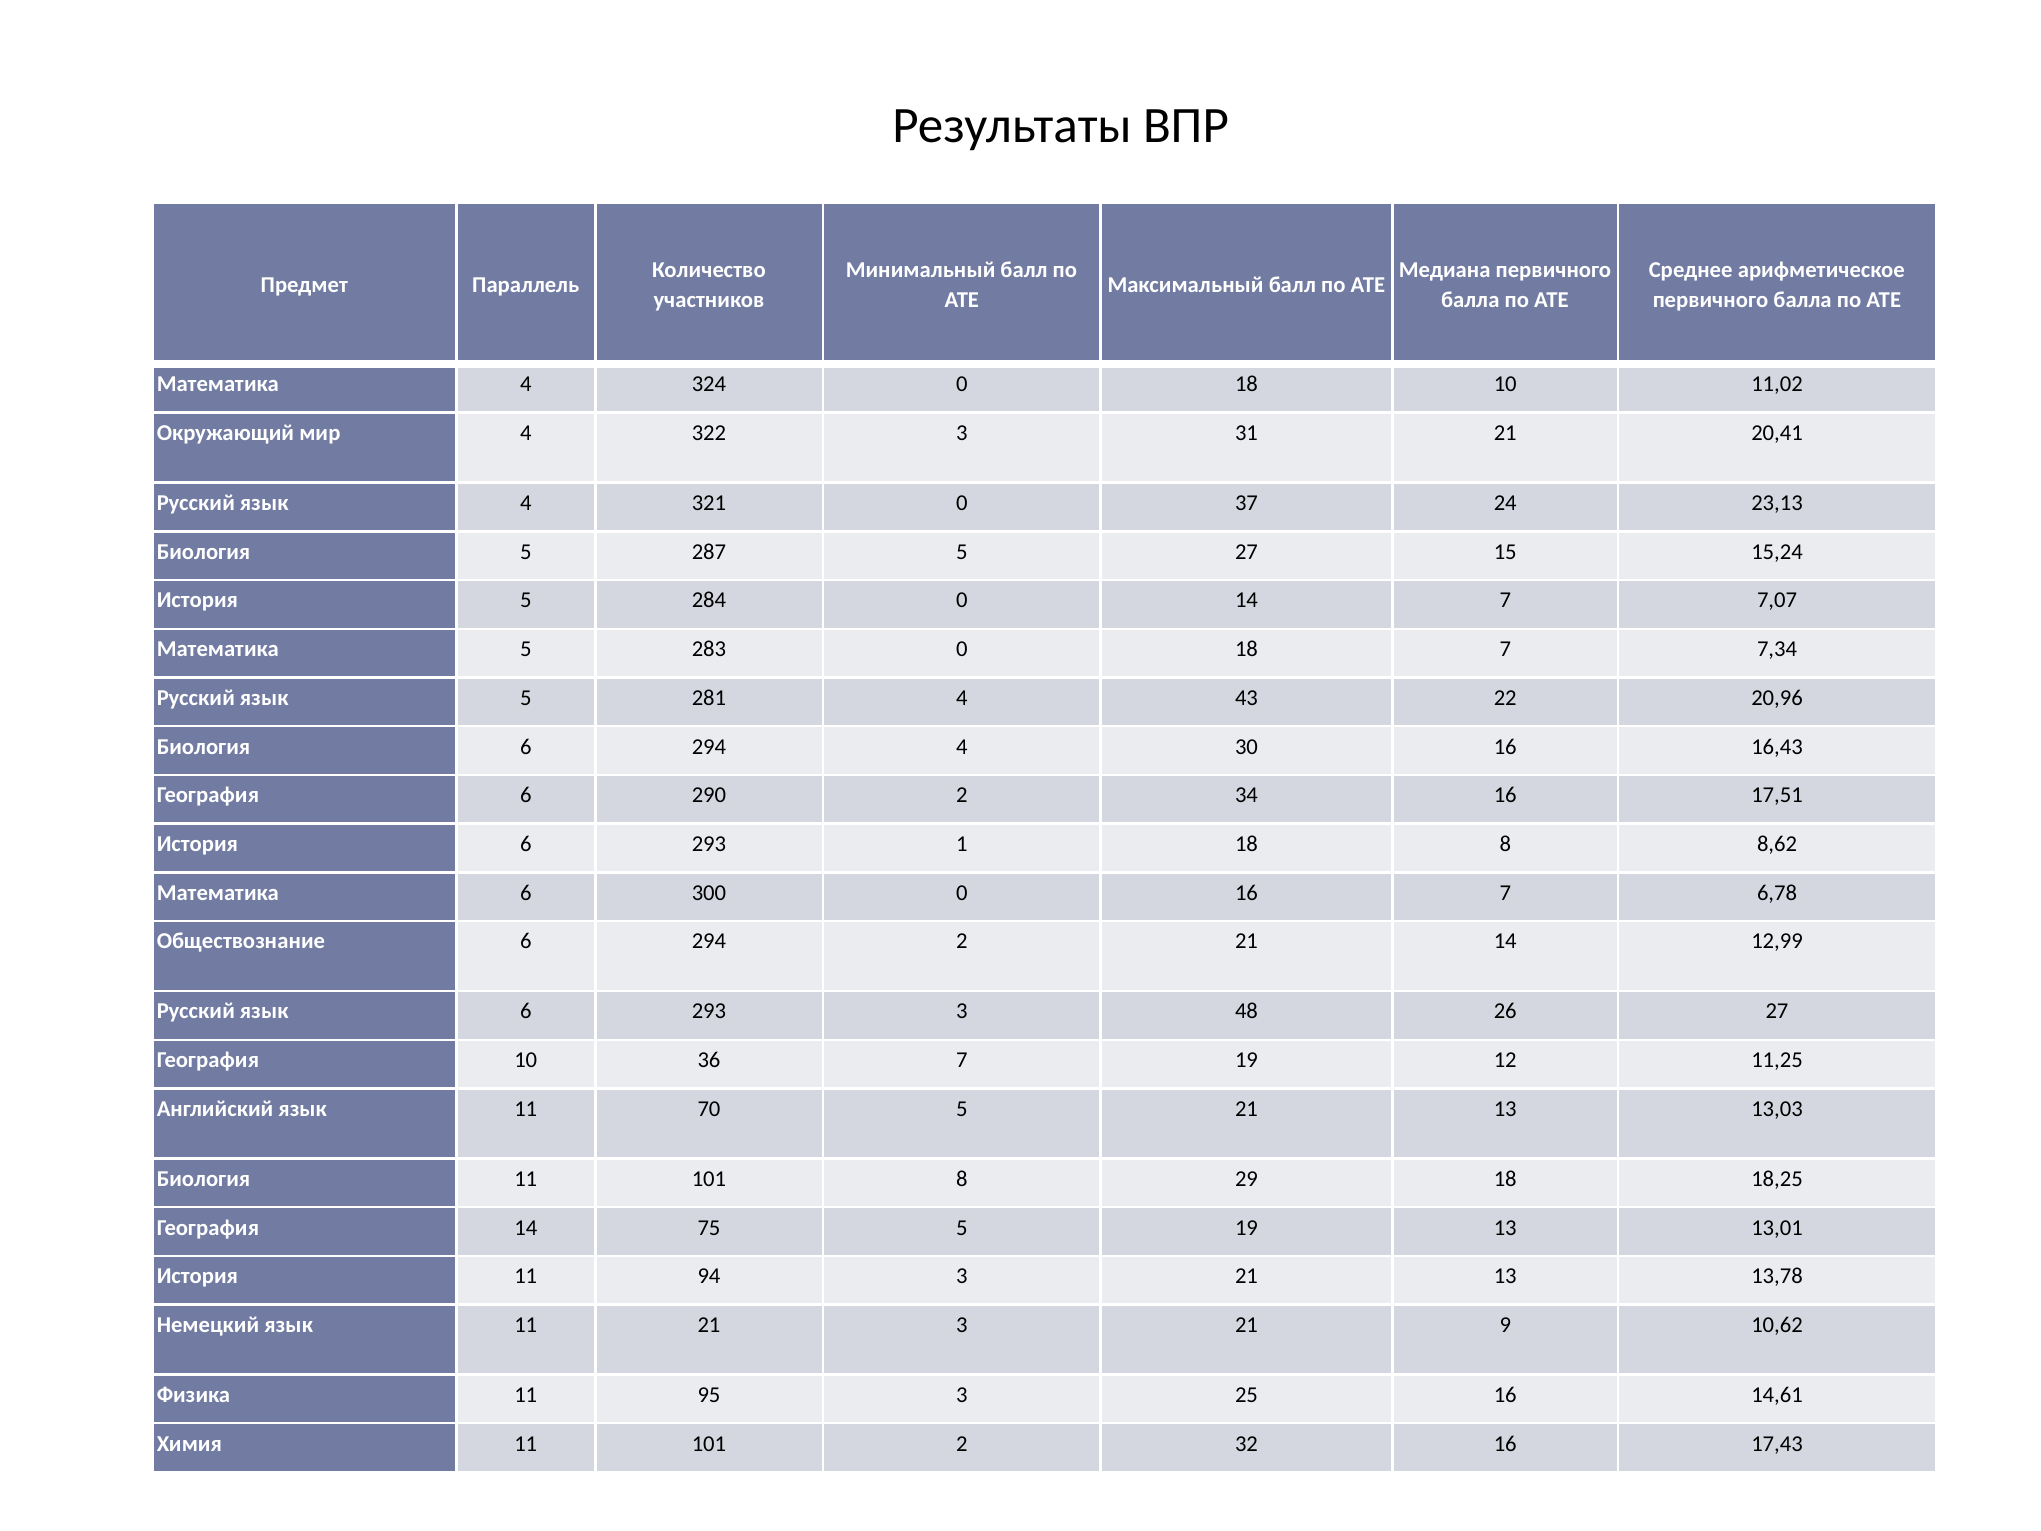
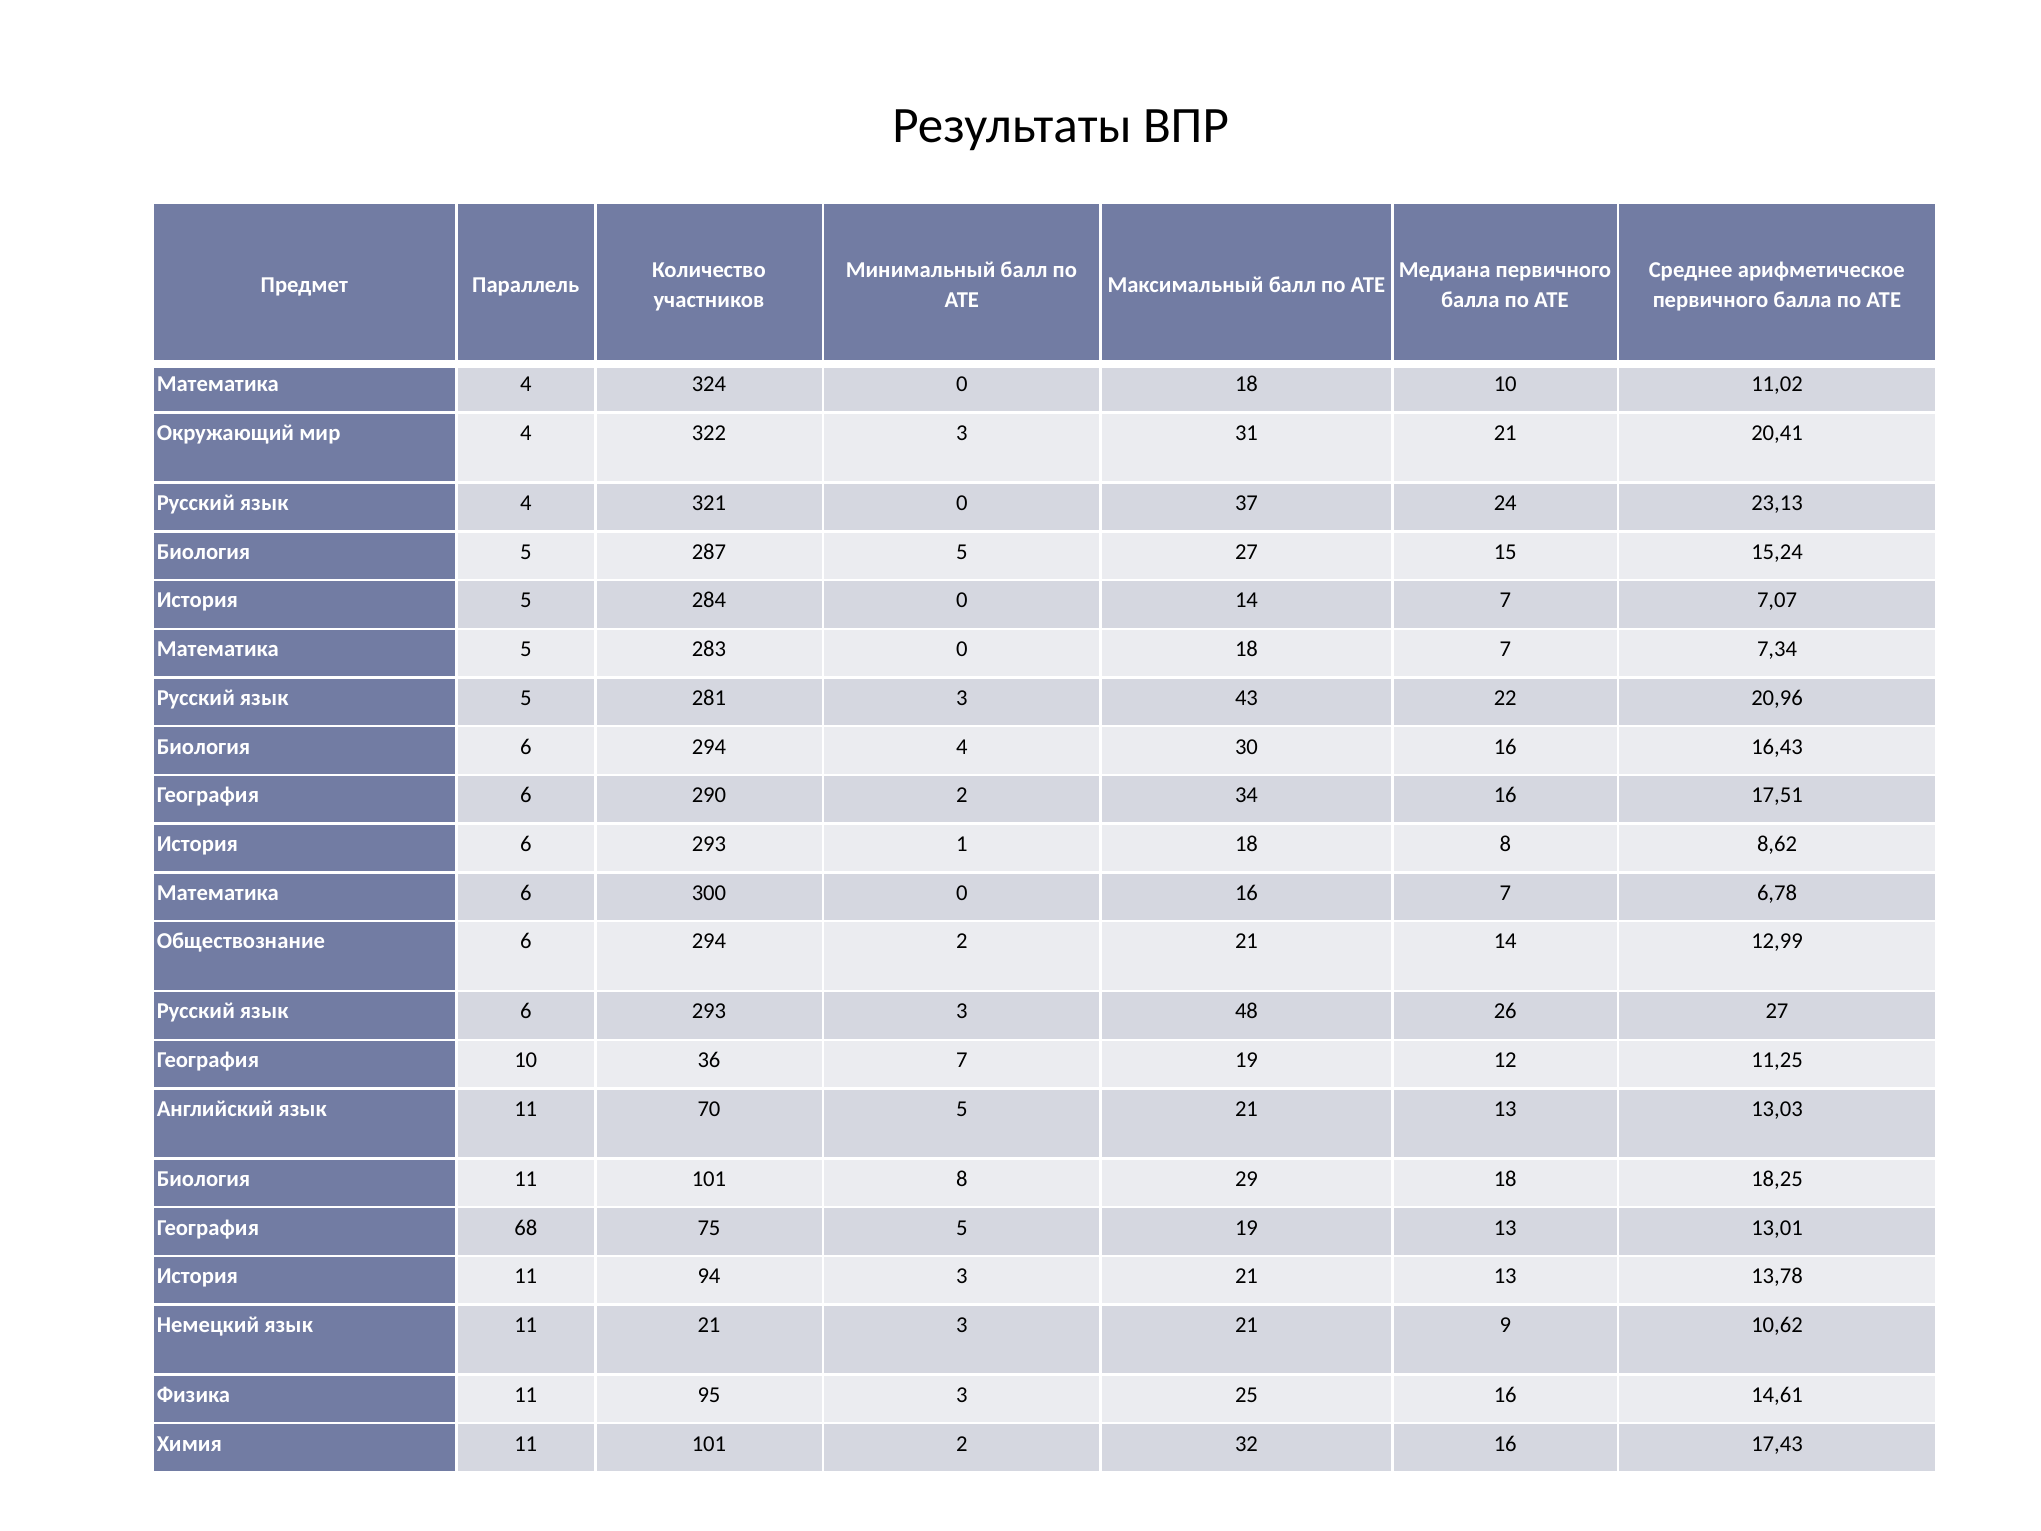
281 4: 4 -> 3
География 14: 14 -> 68
